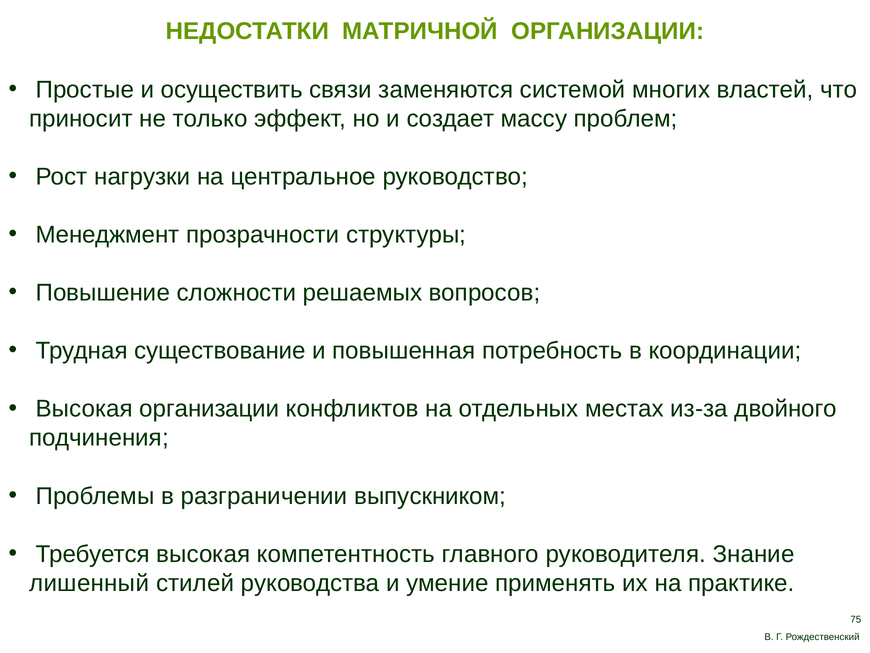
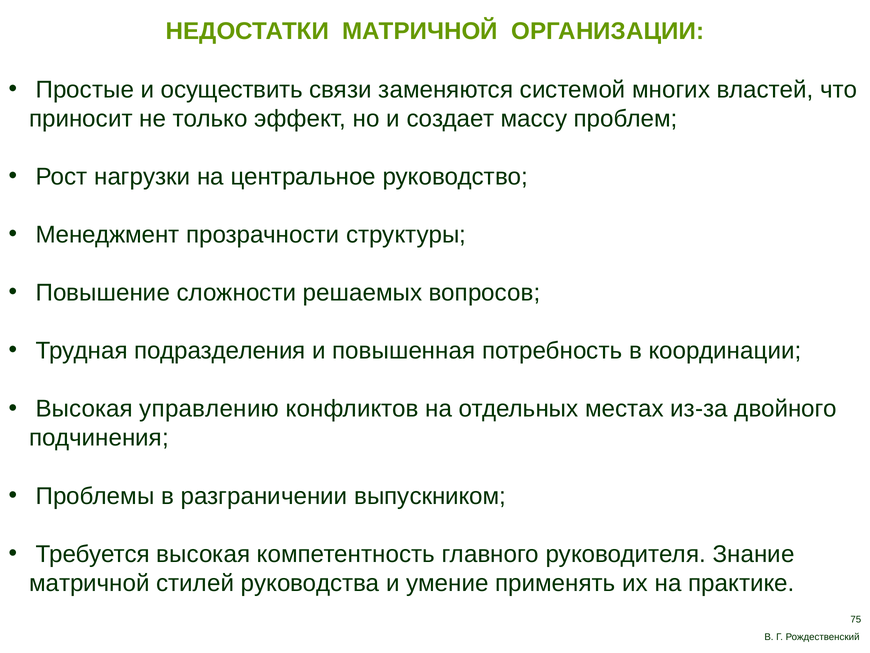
существование: существование -> подразделения
Высокая организации: организации -> управлению
лишенный at (89, 583): лишенный -> матричной
